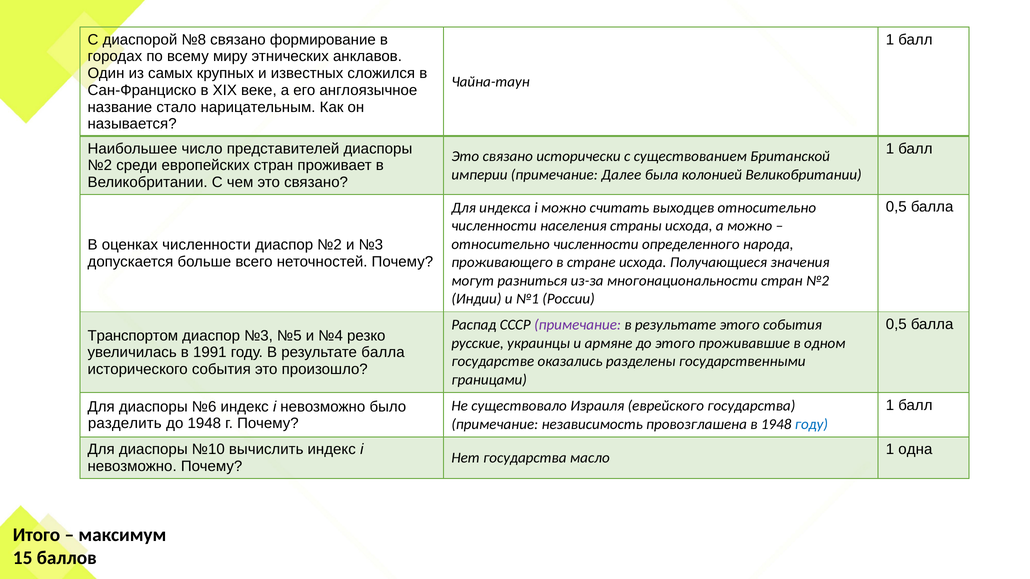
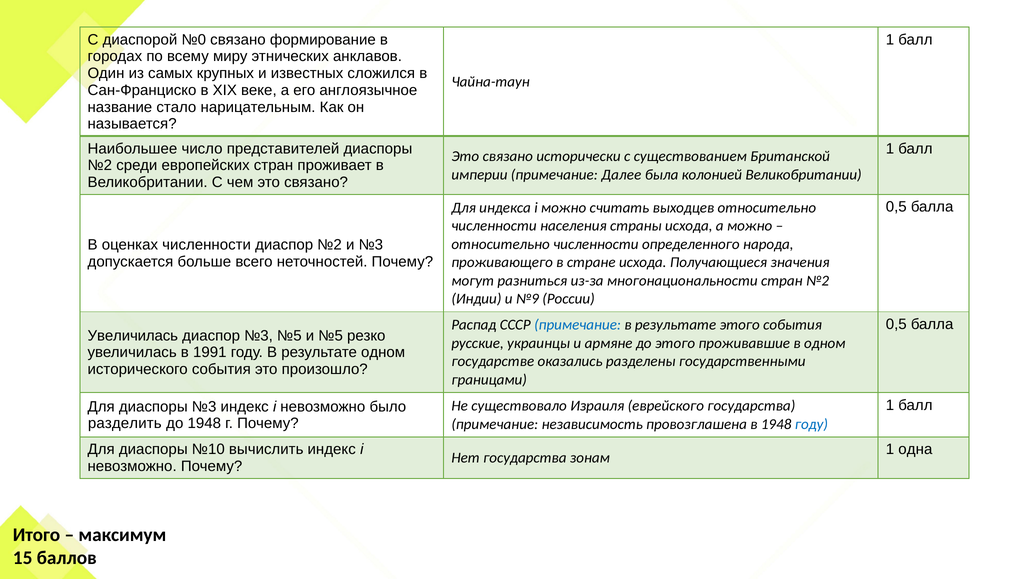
№8: №8 -> №0
№1: №1 -> №9
примечание at (578, 325) colour: purple -> blue
Транспортом at (133, 336): Транспортом -> Увеличилась
и №4: №4 -> №5
результате балла: балла -> одном
диаспоры №6: №6 -> №3
масло: масло -> зонам
